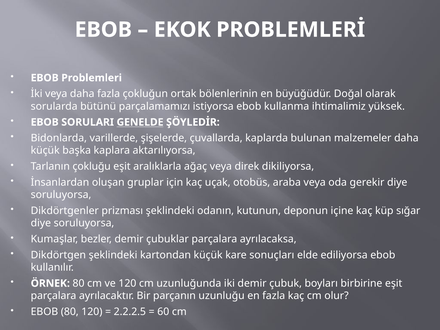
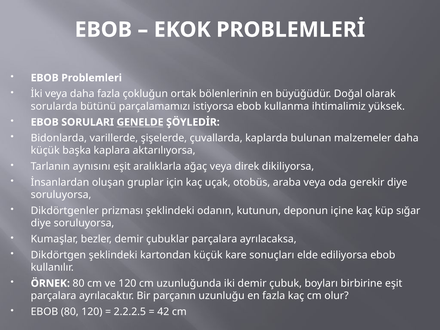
çokluğu: çokluğu -> aynısını
60: 60 -> 42
